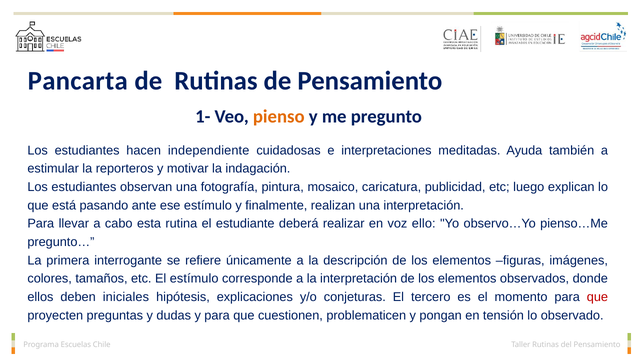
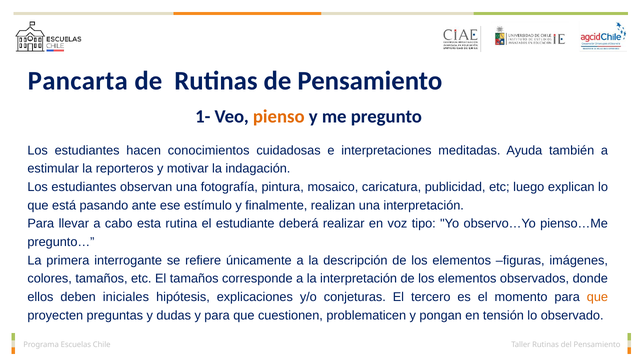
independiente: independiente -> conocimientos
ello: ello -> tipo
El estímulo: estímulo -> tamaños
que at (597, 297) colour: red -> orange
